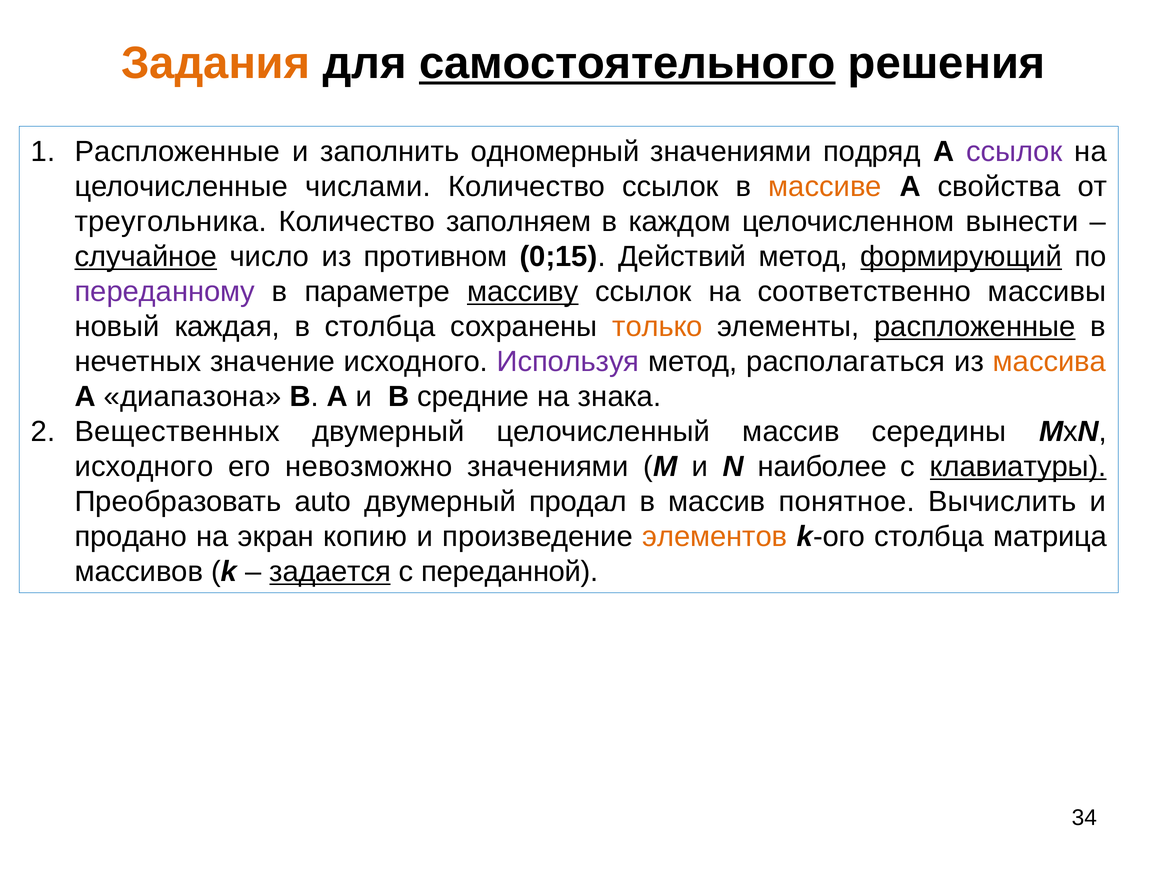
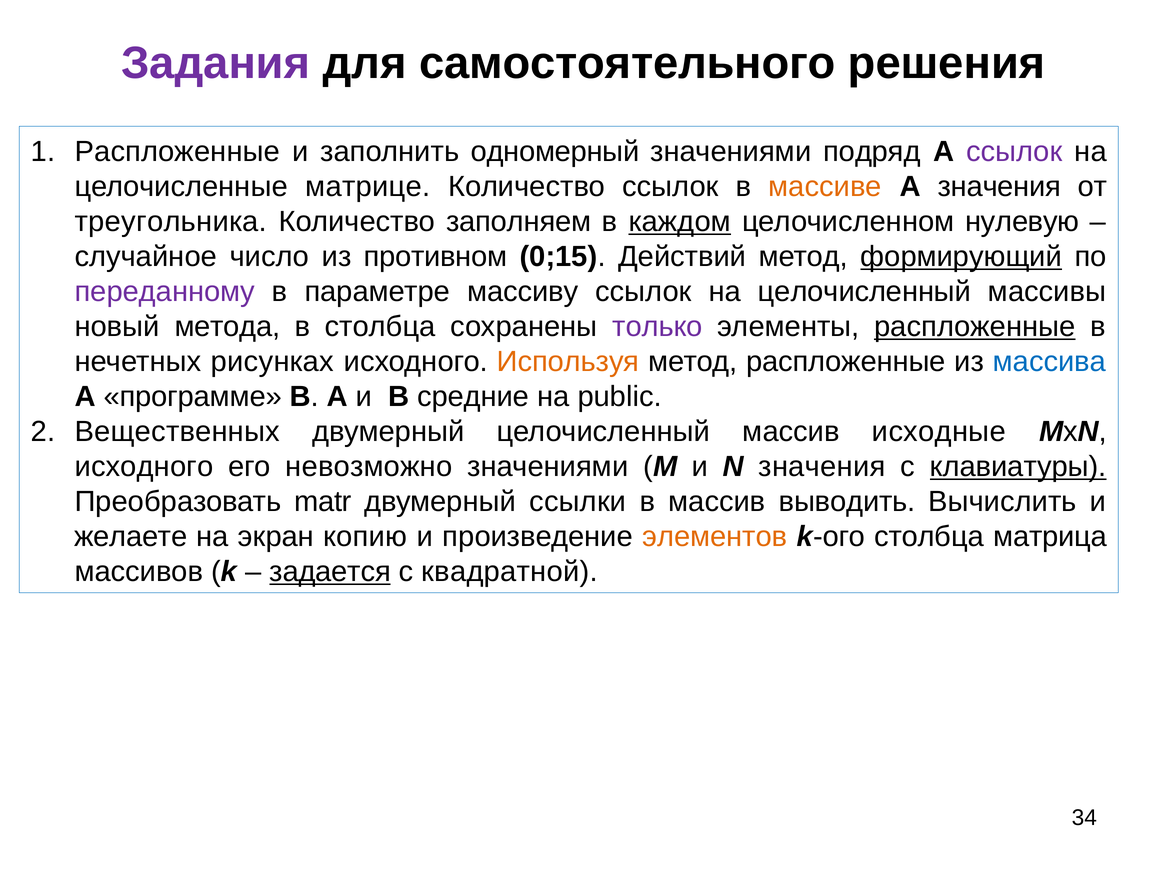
Задания colour: orange -> purple
самостоятельного underline: present -> none
числами: числами -> матрице
A свойства: свойства -> значения
каждом underline: none -> present
вынести: вынести -> нулевую
случайное underline: present -> none
массиву underline: present -> none
на соответственно: соответственно -> целочисленный
каждая: каждая -> метода
только colour: orange -> purple
значение: значение -> рисунках
Используя colour: purple -> orange
метод располагаться: располагаться -> распложенные
массива colour: orange -> blue
диапазона: диапазона -> программе
знака: знака -> public
середины: середины -> исходные
N наиболее: наиболее -> значения
auto: auto -> matr
продал: продал -> ссылки
понятное: понятное -> выводить
продано: продано -> желаете
переданной: переданной -> квадратной
